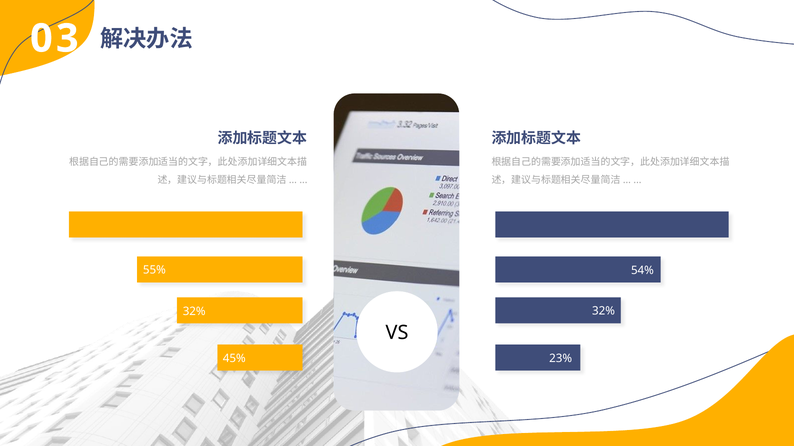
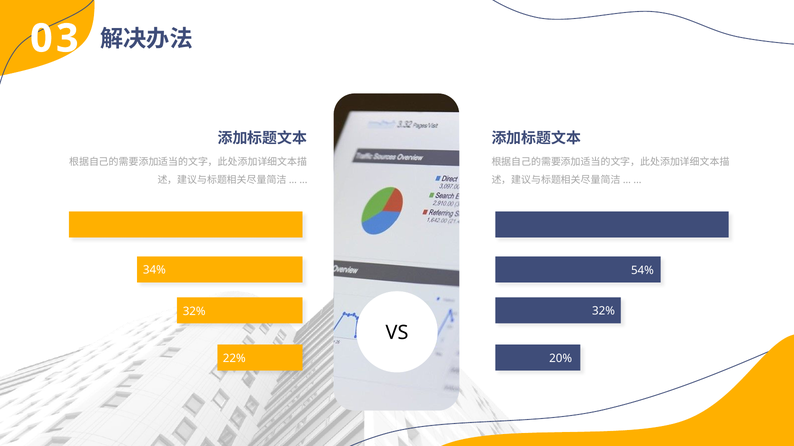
55%: 55% -> 34%
45%: 45% -> 22%
23%: 23% -> 20%
